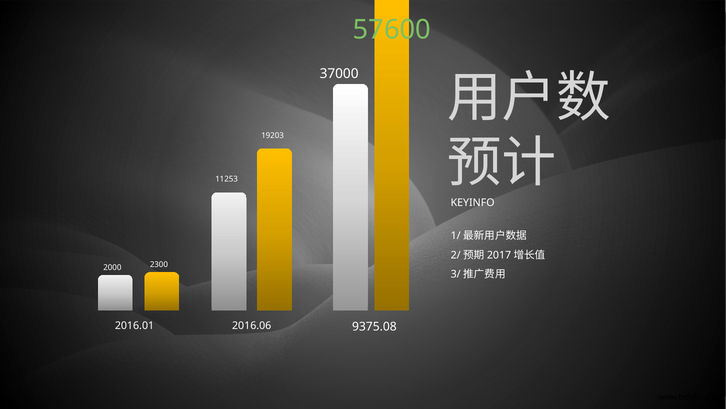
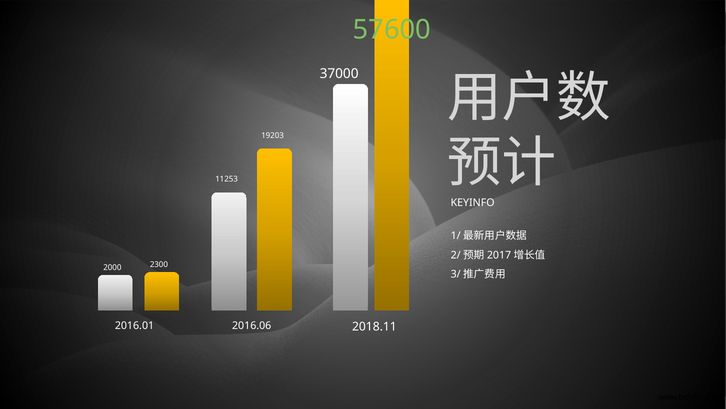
9375.08: 9375.08 -> 2018.11
